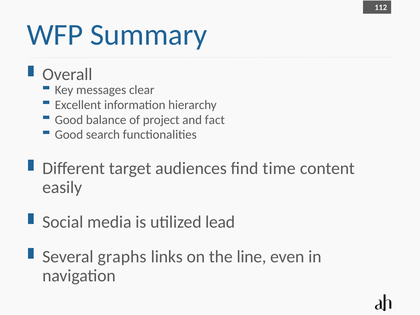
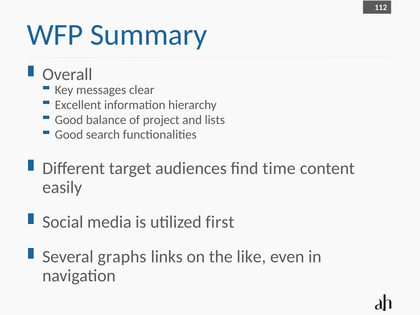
fact: fact -> lists
lead: lead -> first
line: line -> like
